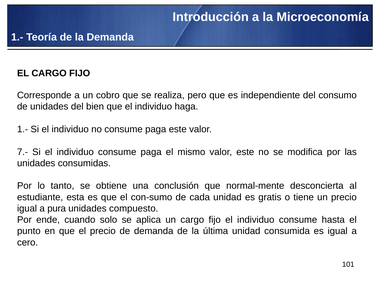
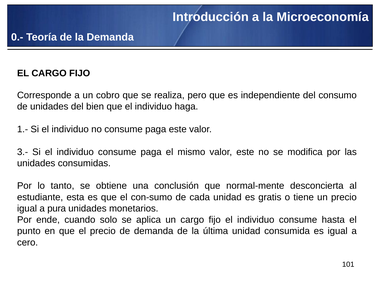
1.- at (17, 37): 1.- -> 0.-
7.-: 7.- -> 3.-
compuesto: compuesto -> monetarios
